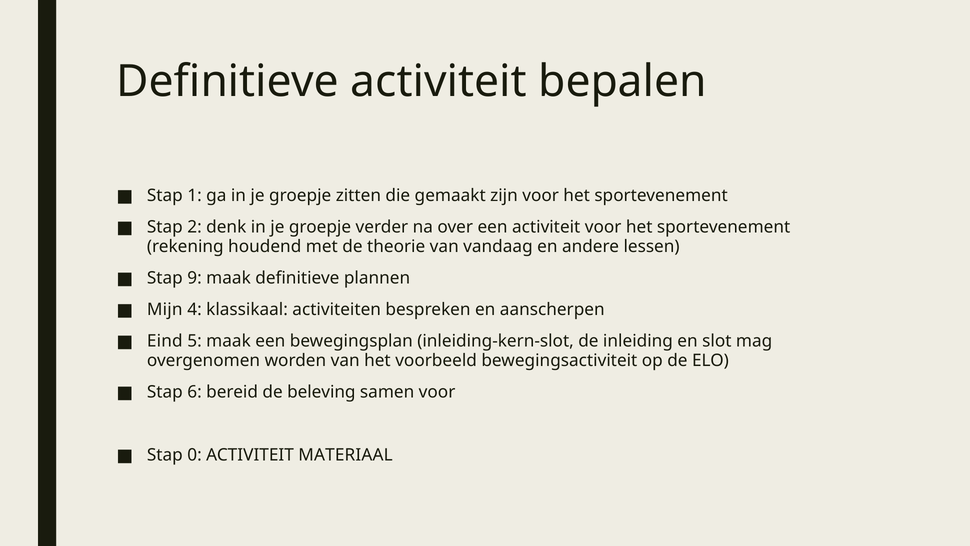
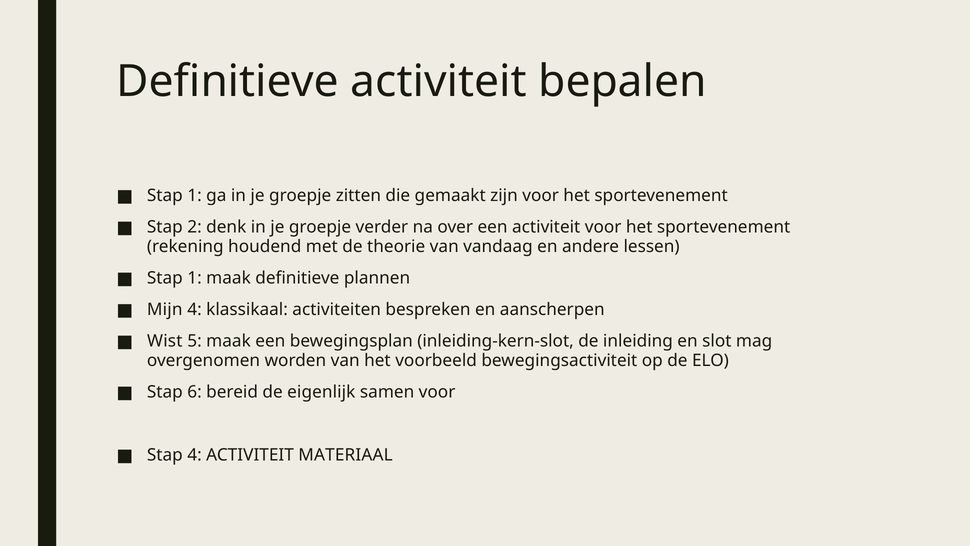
9 at (195, 278): 9 -> 1
Eind: Eind -> Wist
beleving: beleving -> eigenlijk
Stap 0: 0 -> 4
